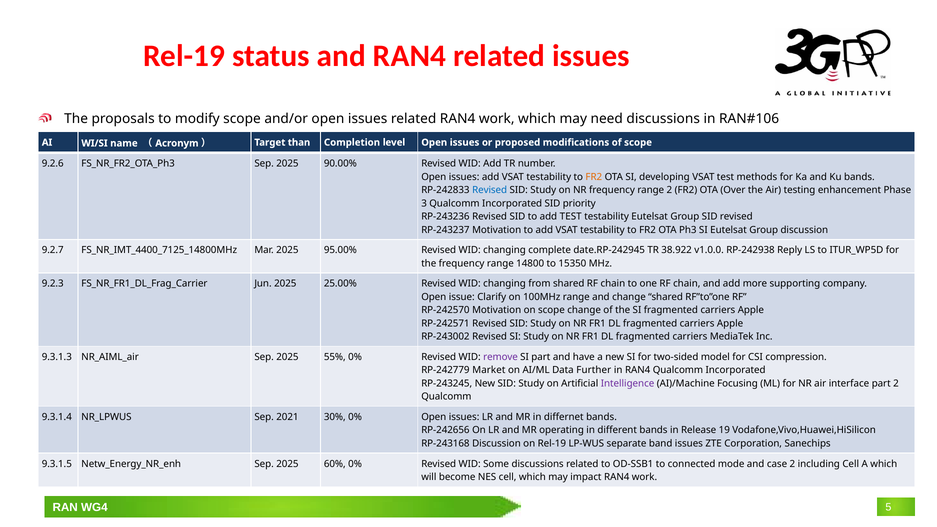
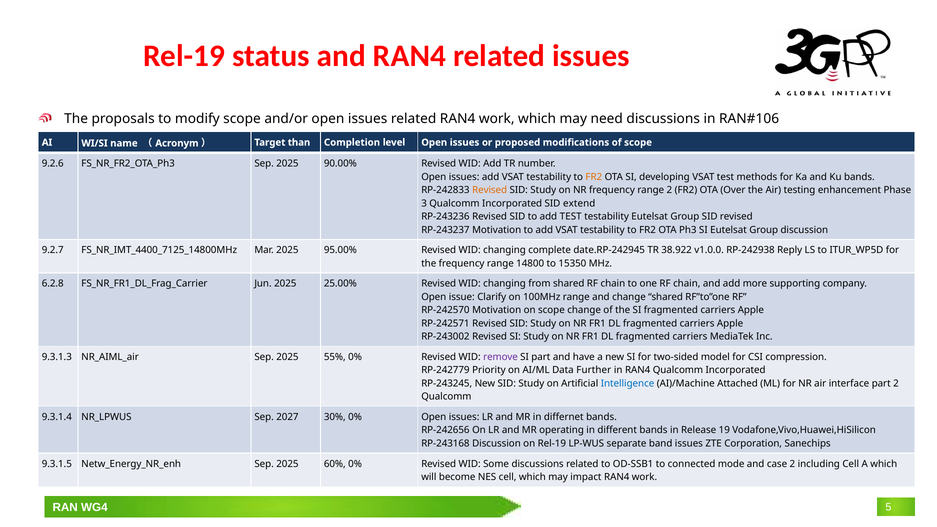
Revised at (490, 190) colour: blue -> orange
priority: priority -> extend
9.2.3: 9.2.3 -> 6.2.8
Market: Market -> Priority
Intelligence colour: purple -> blue
Focusing: Focusing -> Attached
2021: 2021 -> 2027
